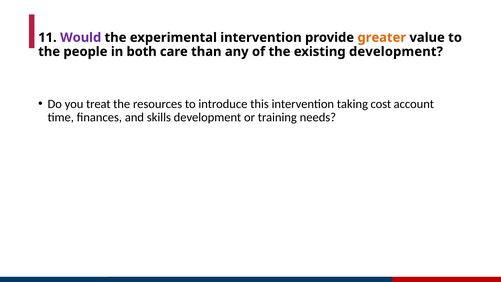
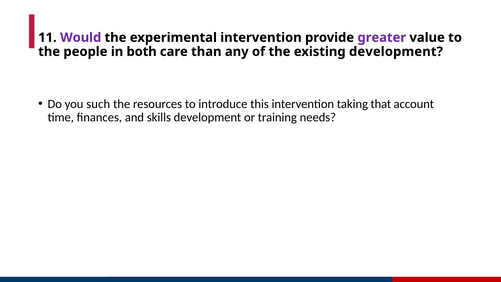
greater colour: orange -> purple
treat: treat -> such
cost: cost -> that
